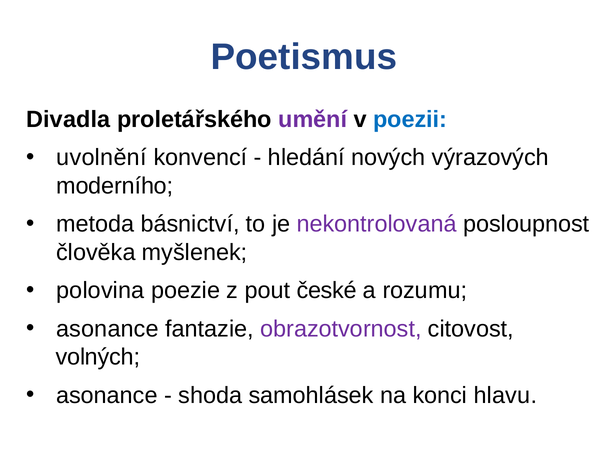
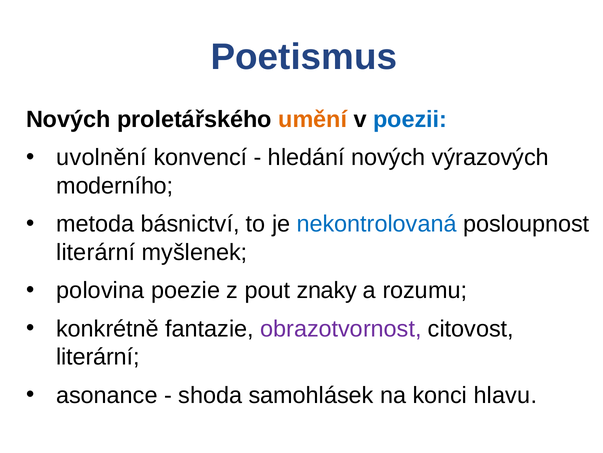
Divadla at (68, 119): Divadla -> Nových
umění colour: purple -> orange
nekontrolovaná colour: purple -> blue
člověka at (96, 252): člověka -> literární
české: české -> znaky
asonance at (107, 328): asonance -> konkrétně
volných at (98, 357): volných -> literární
